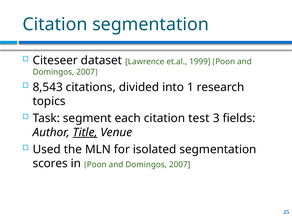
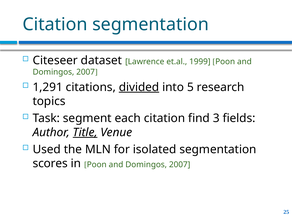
8,543: 8,543 -> 1,291
divided underline: none -> present
1: 1 -> 5
test: test -> find
